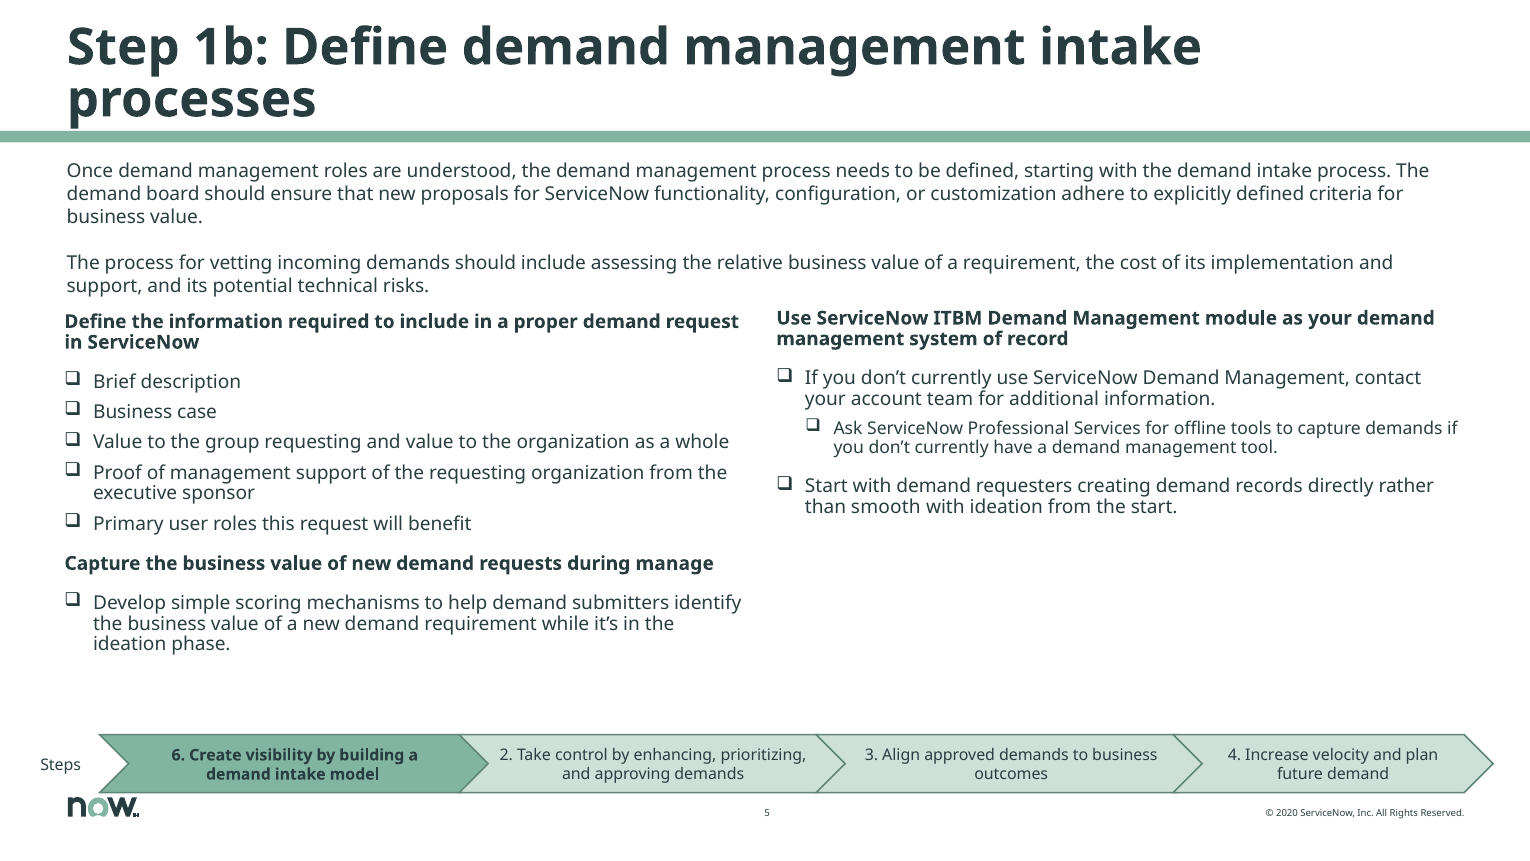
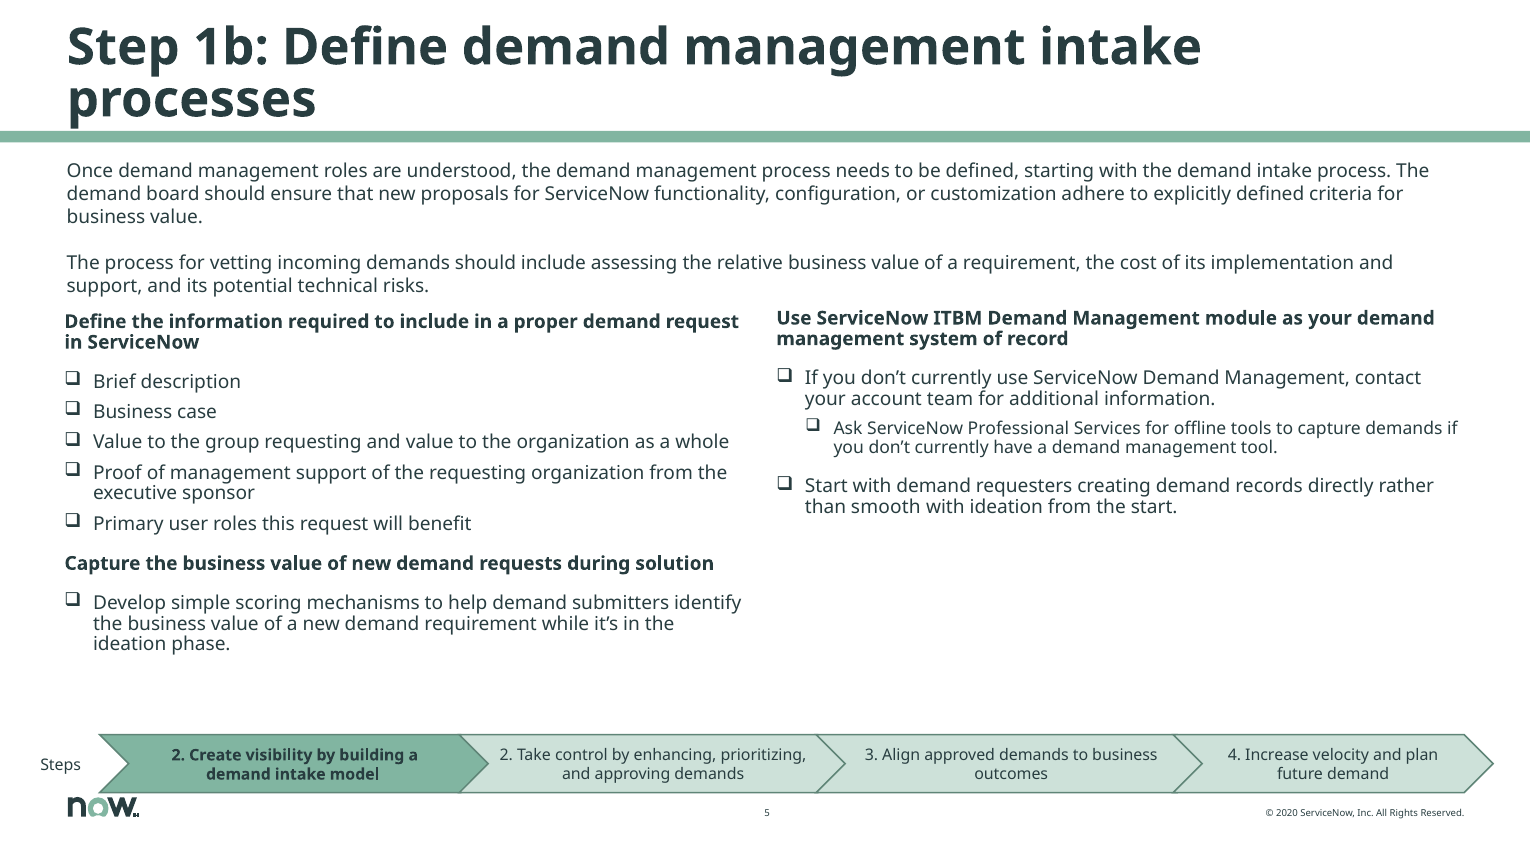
manage: manage -> solution
Steps 6: 6 -> 2
